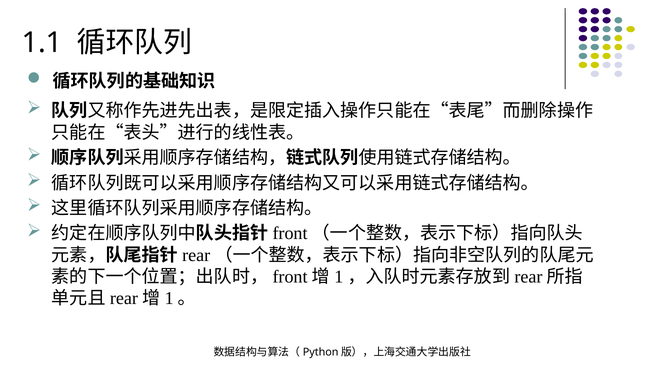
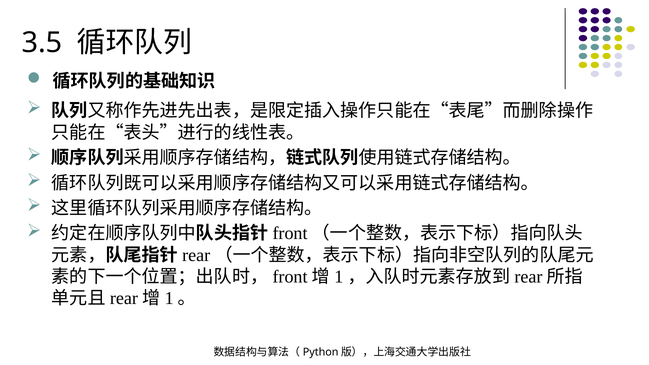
1.1: 1.1 -> 3.5
